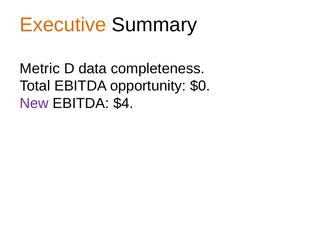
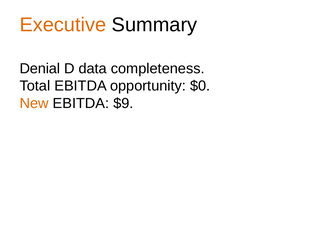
Metric: Metric -> Denial
New colour: purple -> orange
$4: $4 -> $9
